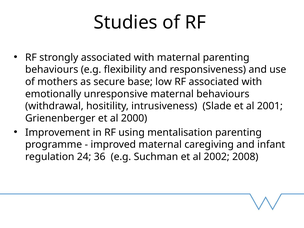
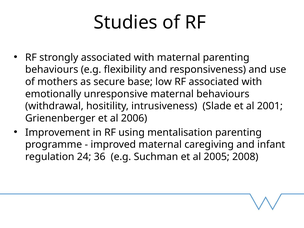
2000: 2000 -> 2006
2002: 2002 -> 2005
